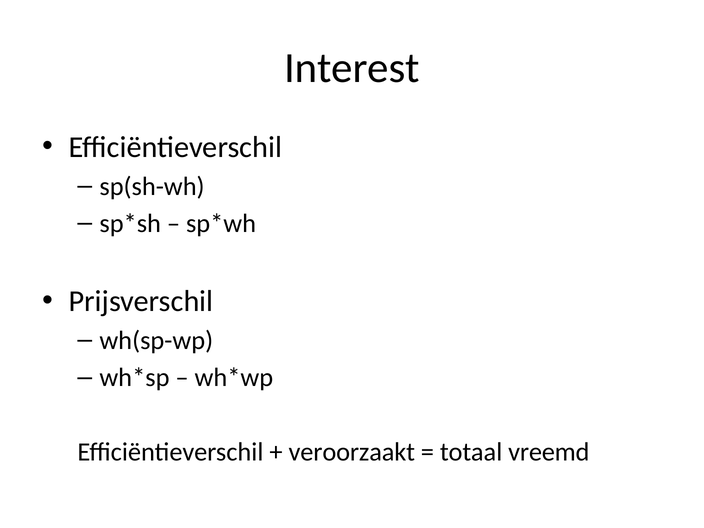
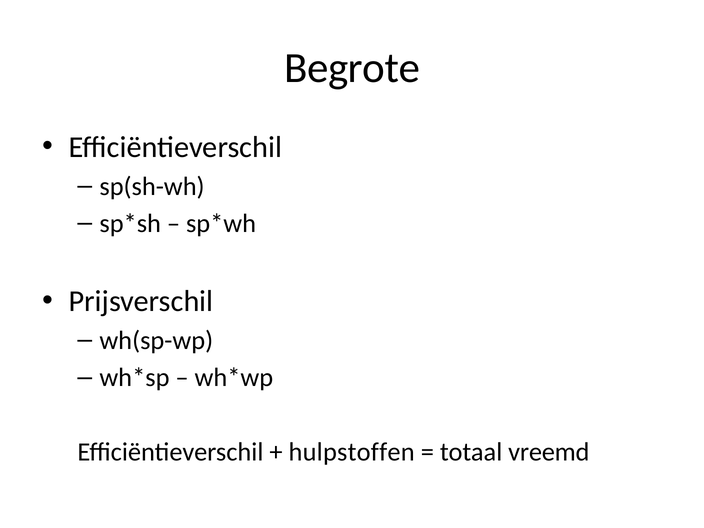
Interest: Interest -> Begrote
veroorzaakt: veroorzaakt -> hulpstoffen
